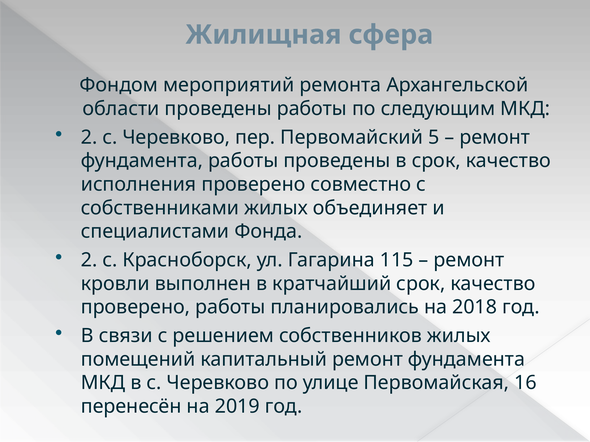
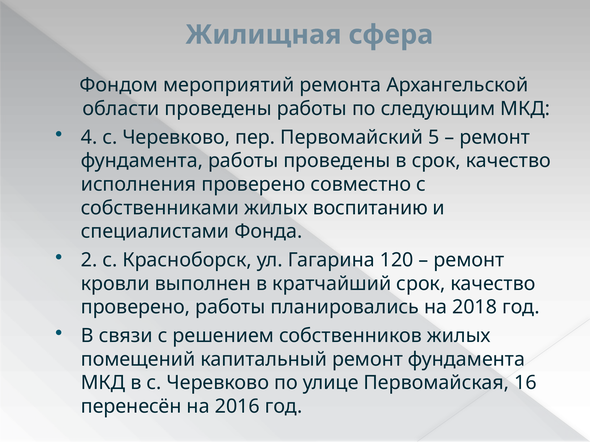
2 at (89, 137): 2 -> 4
объединяет: объединяет -> воспитанию
115: 115 -> 120
2019: 2019 -> 2016
